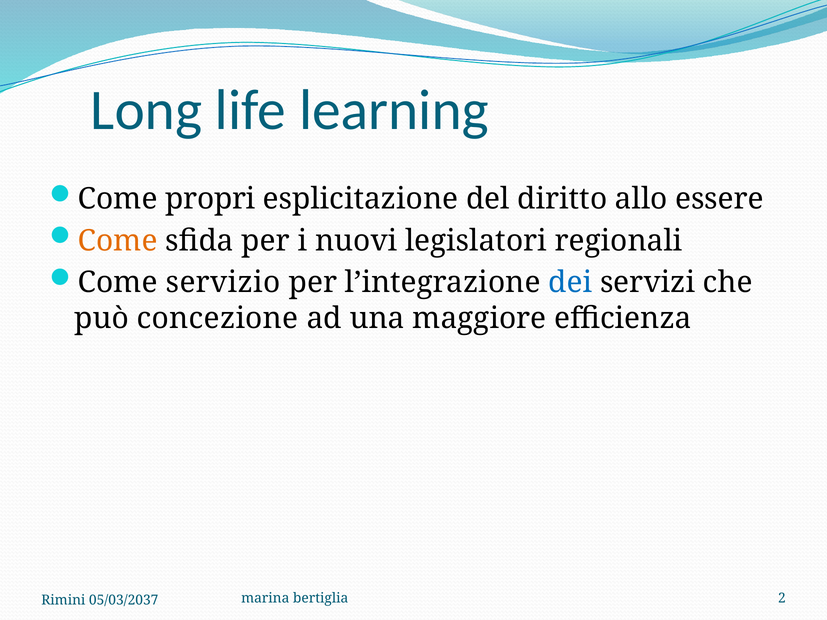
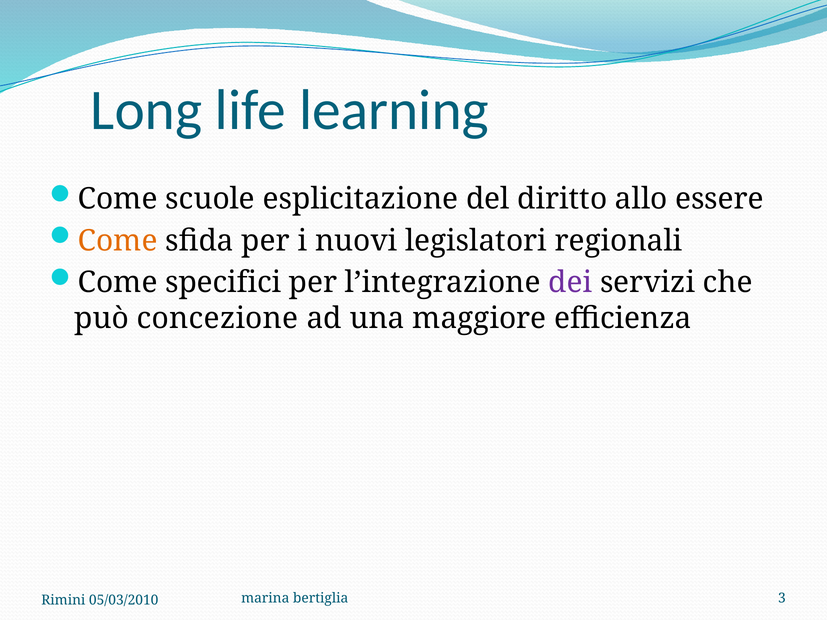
propri: propri -> scuole
servizio: servizio -> specifici
dei colour: blue -> purple
2: 2 -> 3
05/03/2037: 05/03/2037 -> 05/03/2010
